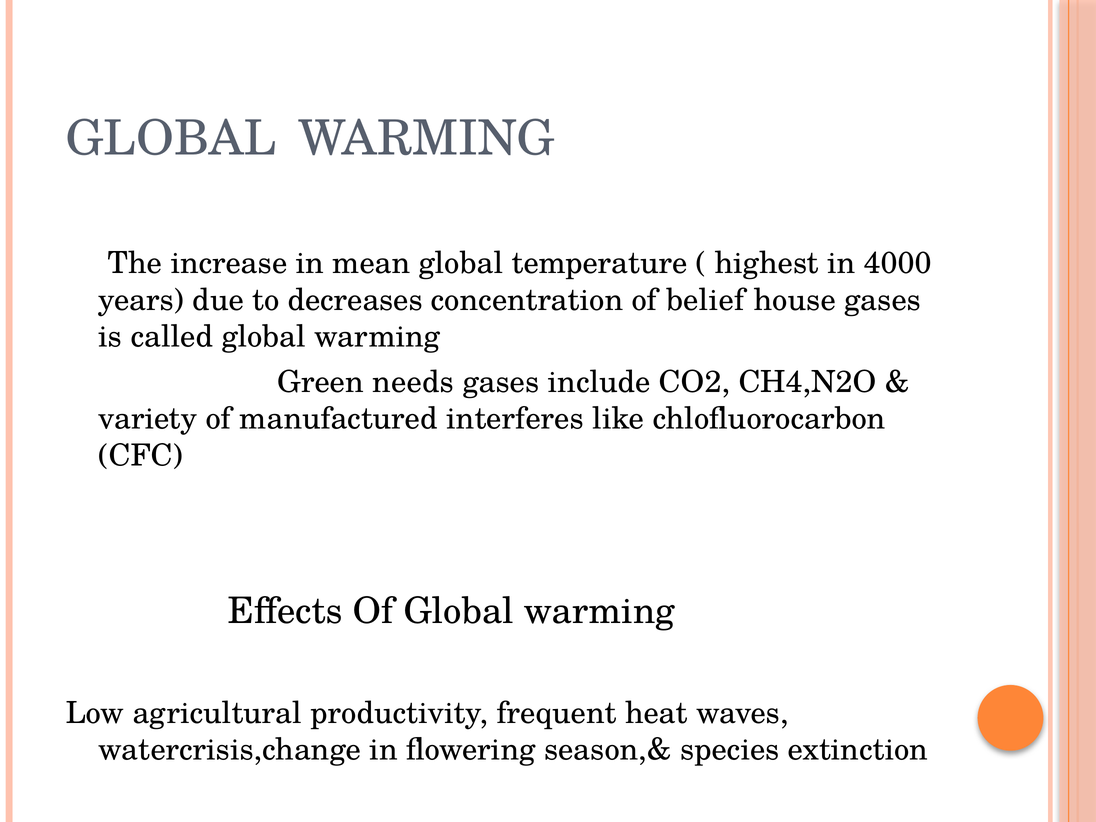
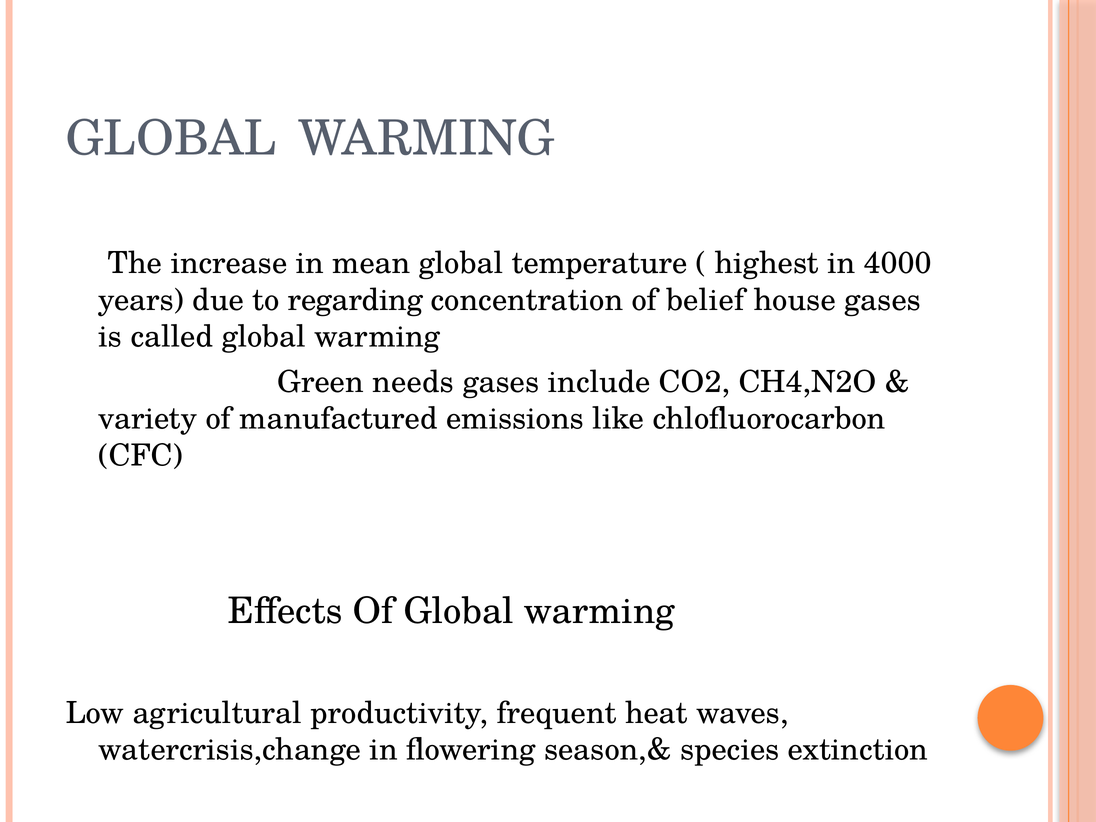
decreases: decreases -> regarding
interferes: interferes -> emissions
